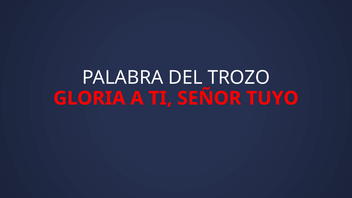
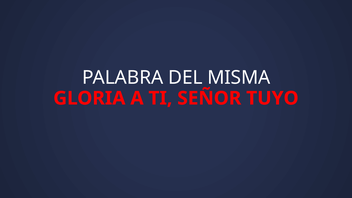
TROZO: TROZO -> MISMA
